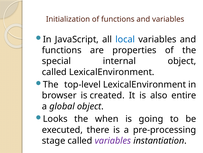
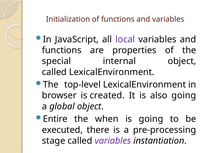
local colour: blue -> purple
also entire: entire -> going
Looks: Looks -> Entire
